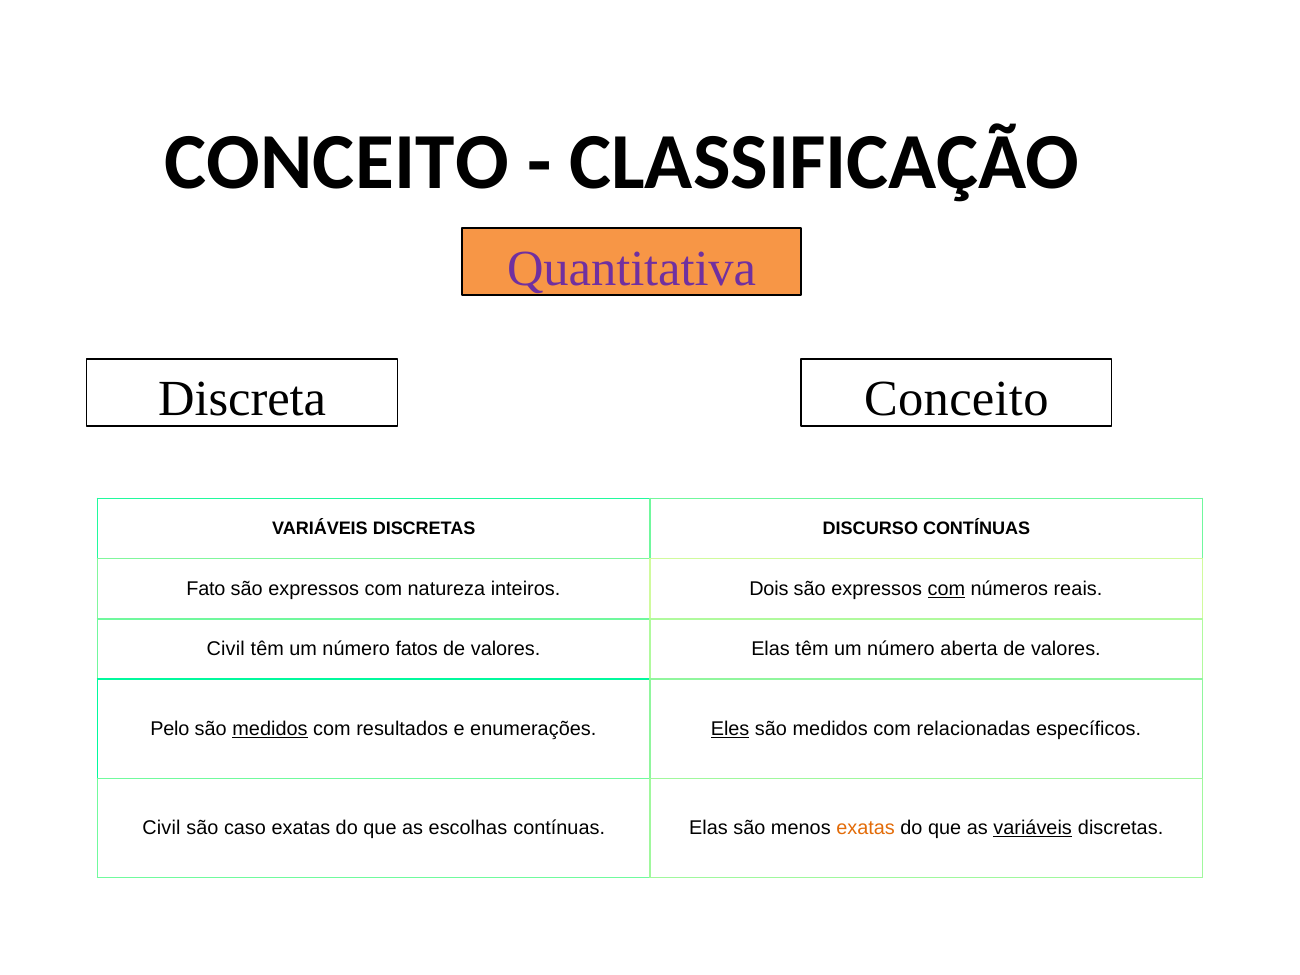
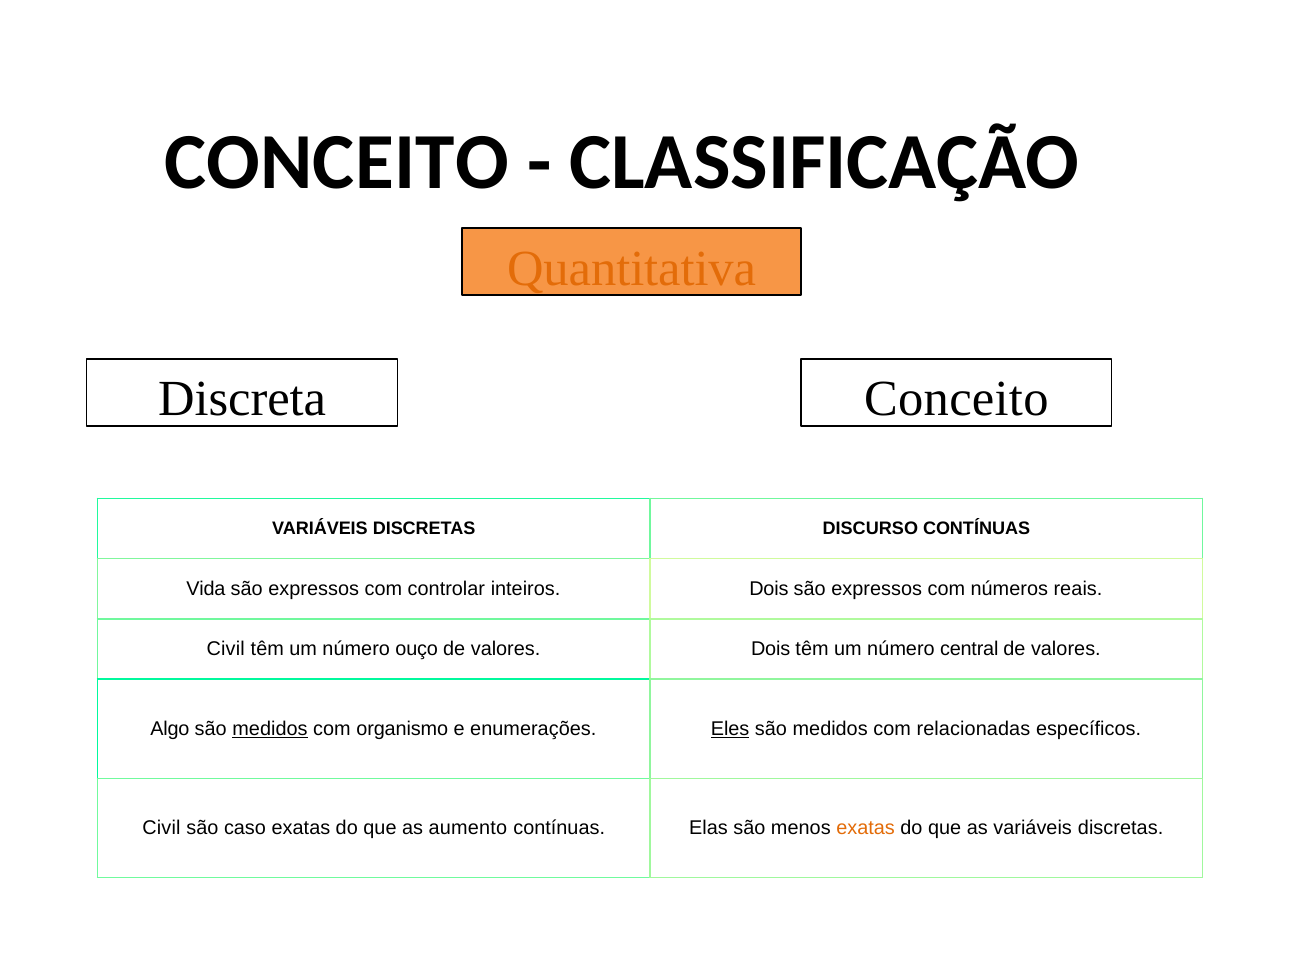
Quantitativa colour: purple -> orange
Fato: Fato -> Vida
natureza: natureza -> controlar
com at (946, 589) underline: present -> none
fatos: fatos -> ouço
valores Elas: Elas -> Dois
aberta: aberta -> central
Pelo: Pelo -> Algo
resultados: resultados -> organismo
escolhas: escolhas -> aumento
variáveis at (1033, 828) underline: present -> none
